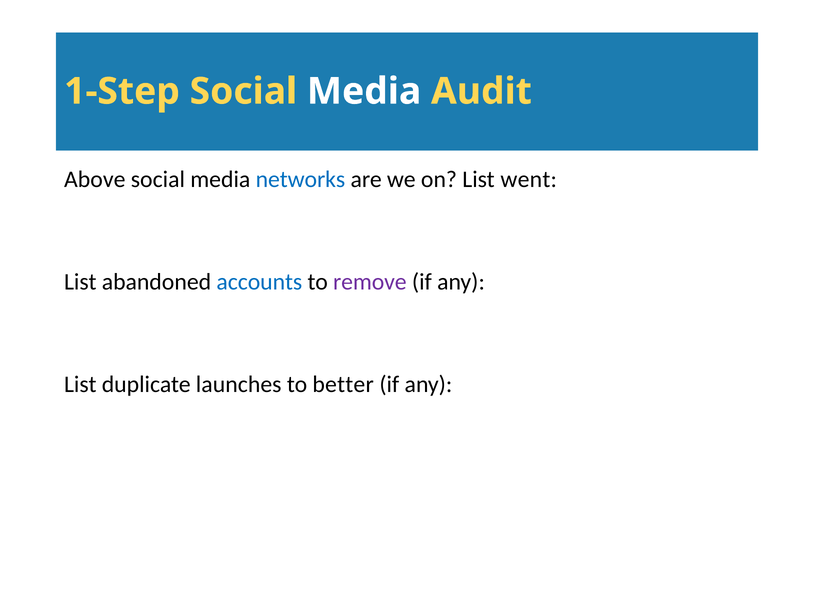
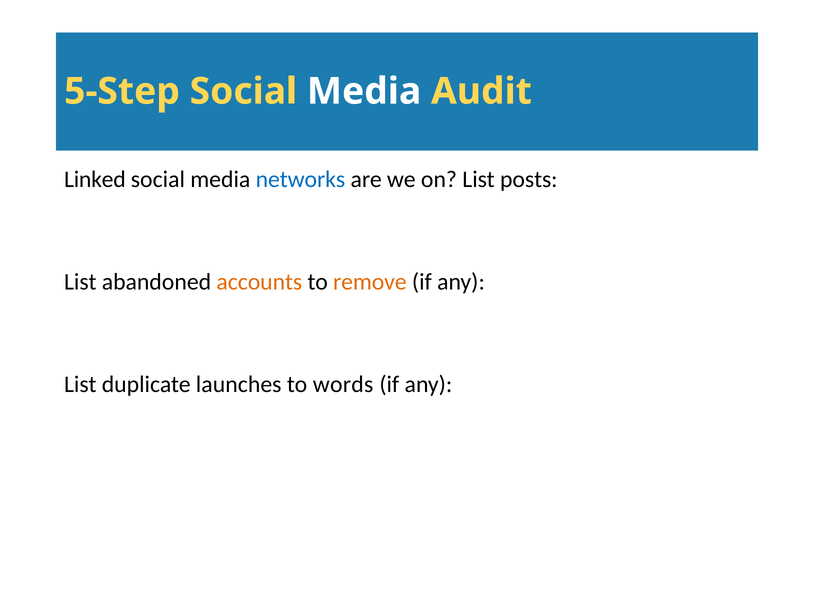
1-Step: 1-Step -> 5-Step
Above: Above -> Linked
went: went -> posts
accounts colour: blue -> orange
remove colour: purple -> orange
better: better -> words
